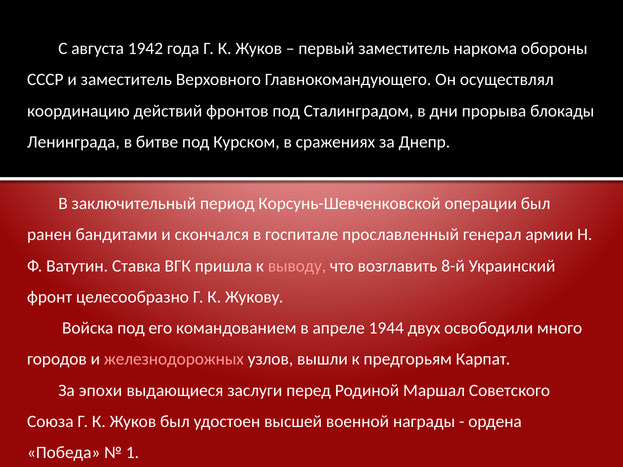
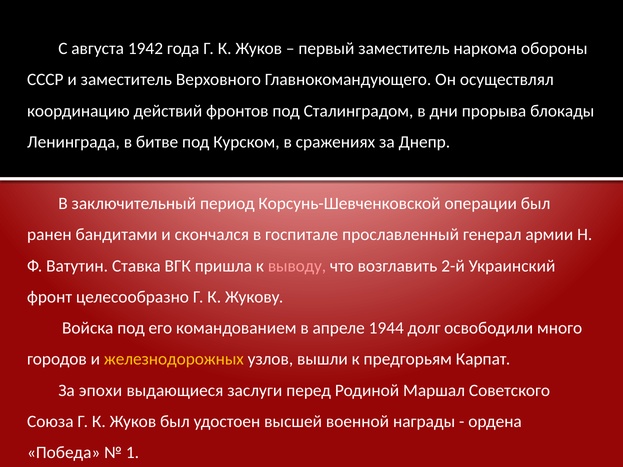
8-й: 8-й -> 2-й
двух: двух -> долг
железнодорожных colour: pink -> yellow
